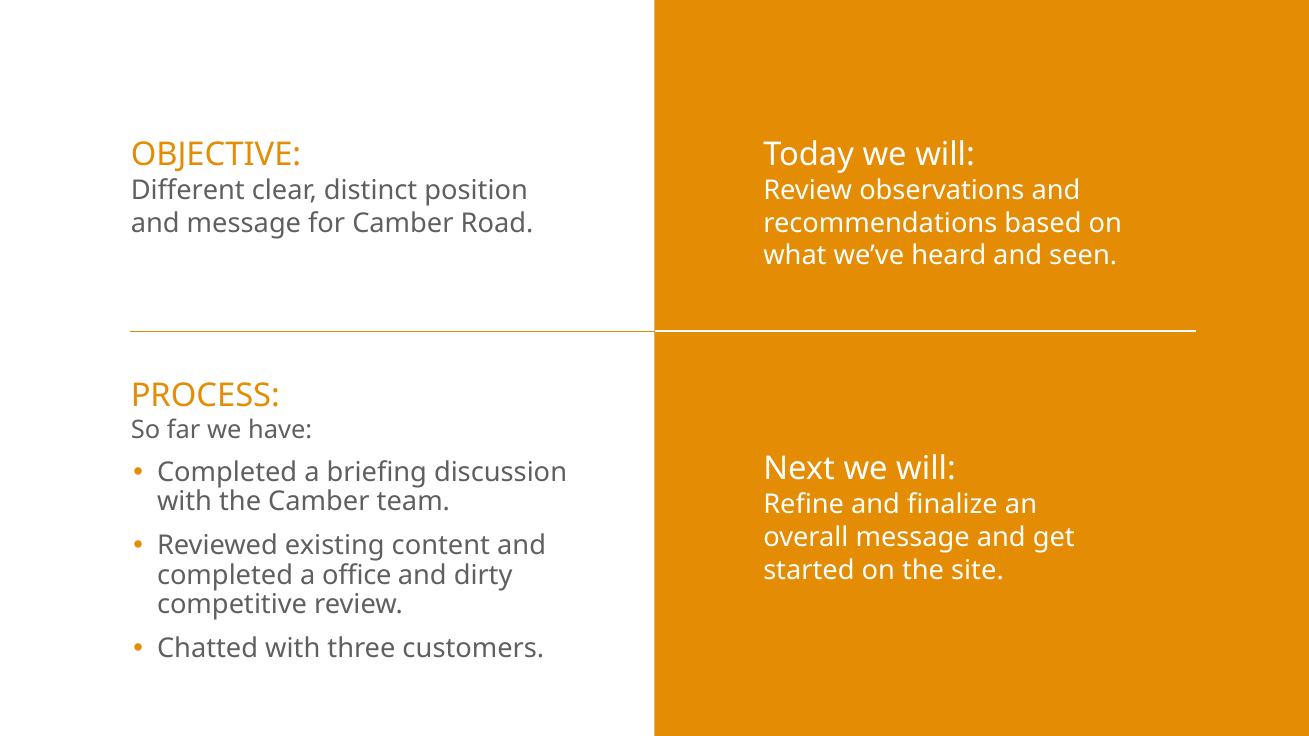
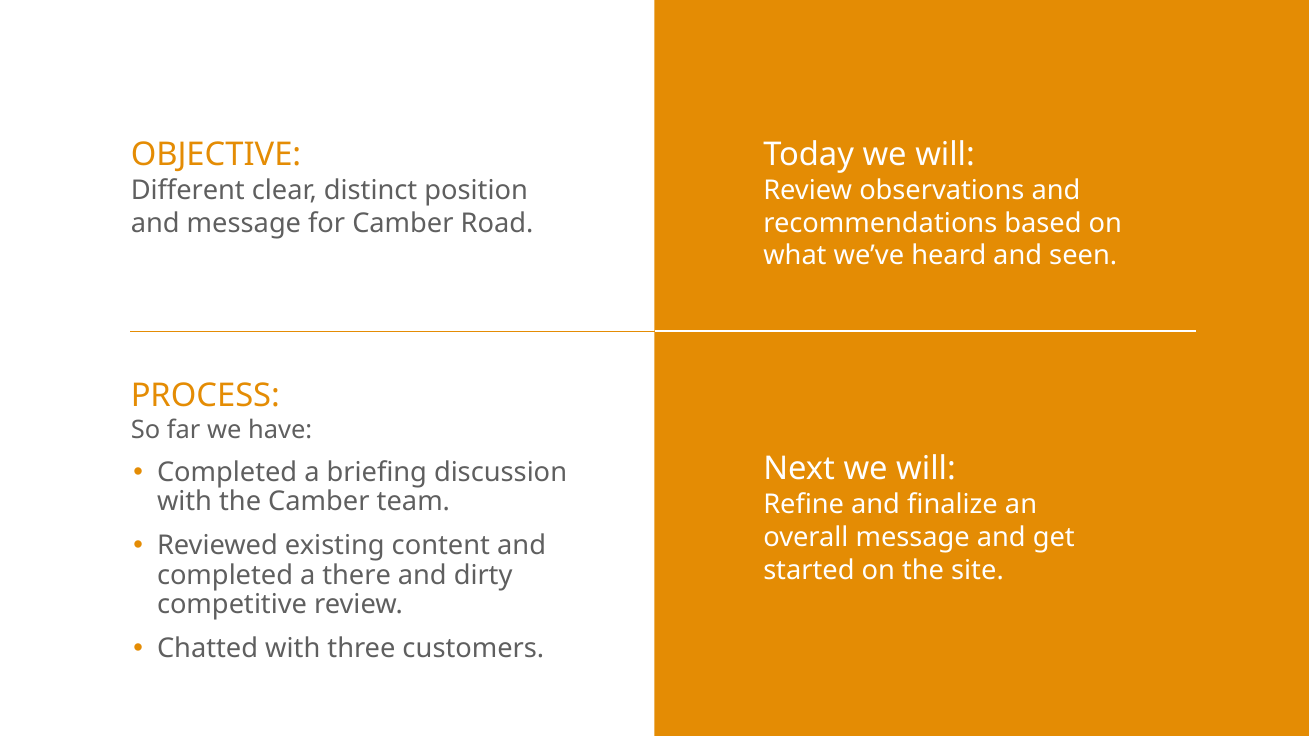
office: office -> there
